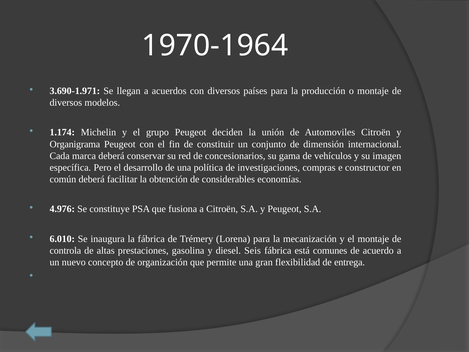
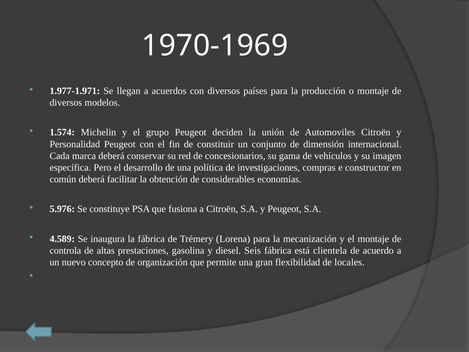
1970-1964: 1970-1964 -> 1970-1969
3.690-1.971: 3.690-1.971 -> 1.977-1.971
1.174: 1.174 -> 1.574
Organigrama: Organigrama -> Personalidad
4.976: 4.976 -> 5.976
6.010: 6.010 -> 4.589
comunes: comunes -> clientela
entrega: entrega -> locales
